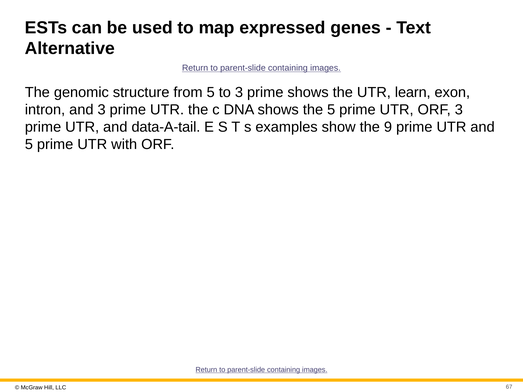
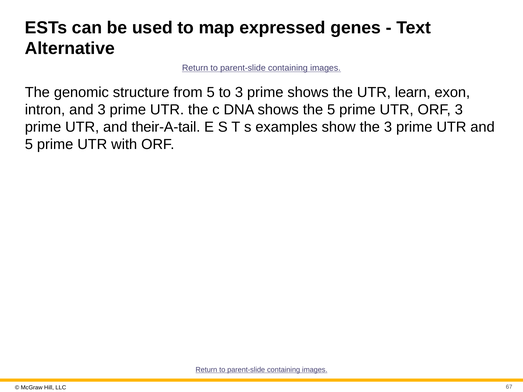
data-A-tail: data-A-tail -> their-A-tail
the 9: 9 -> 3
